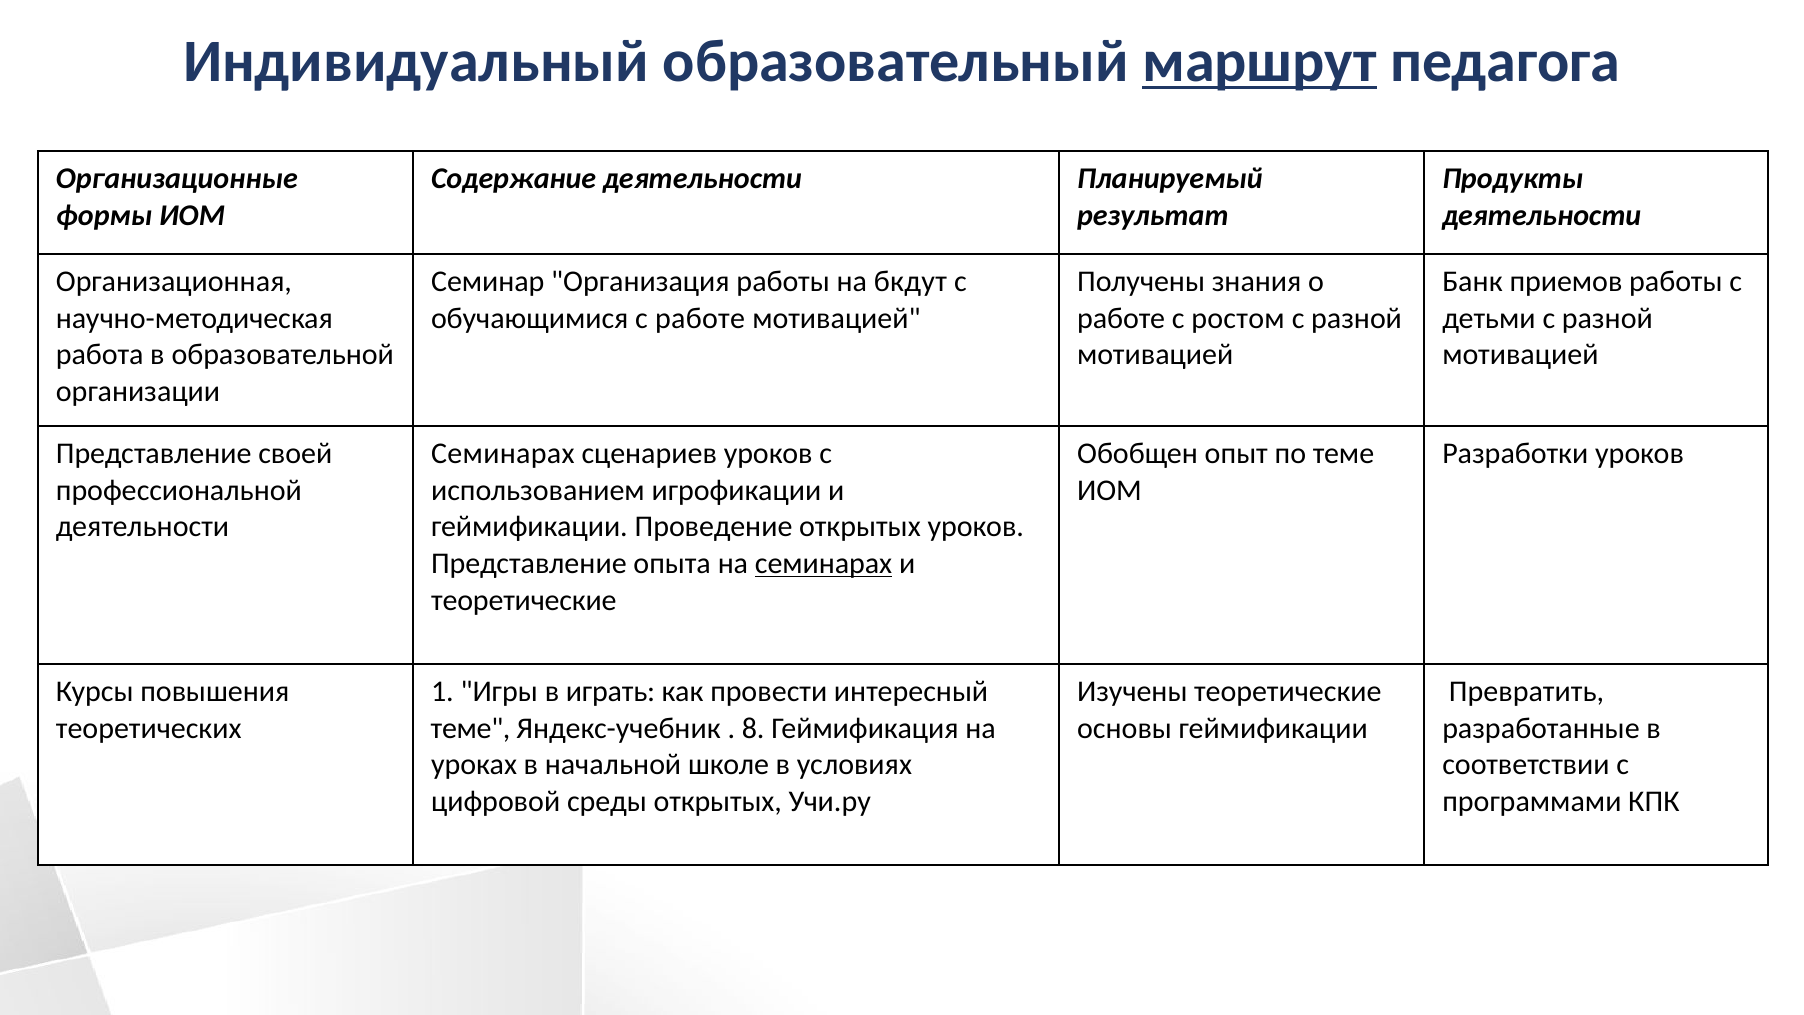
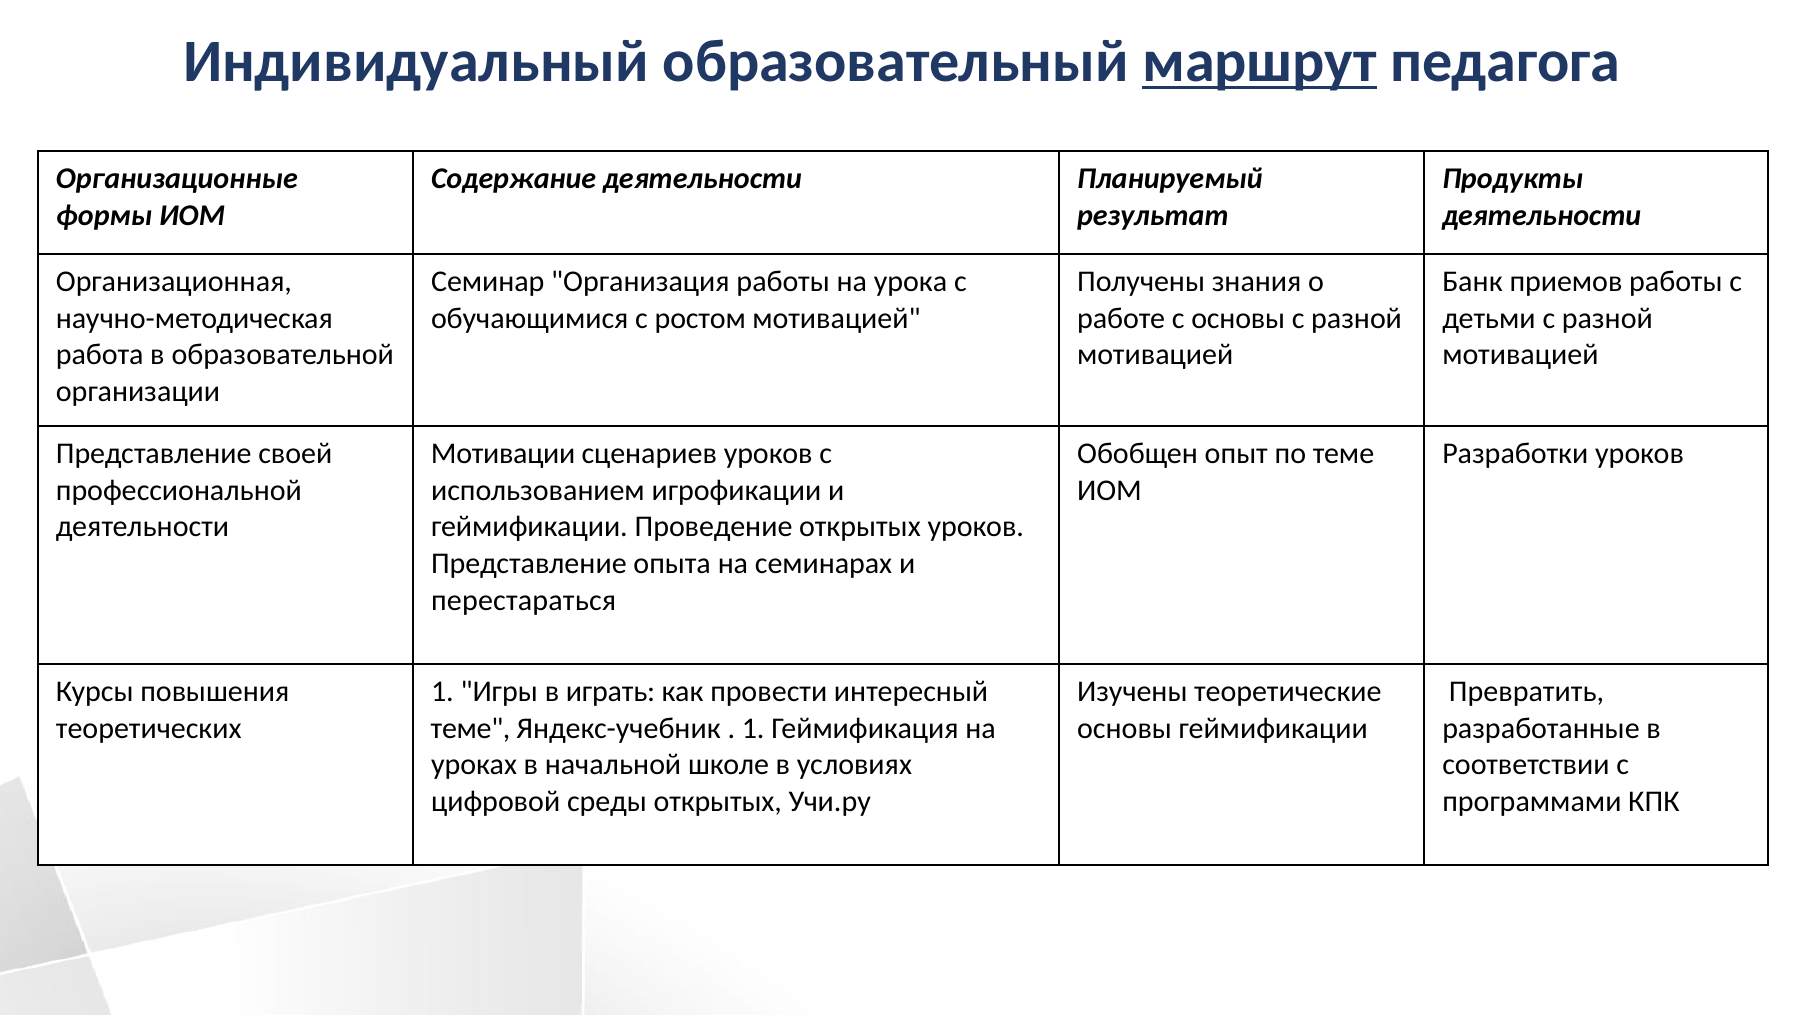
бкдут: бкдут -> урока
с работе: работе -> ростом
с ростом: ростом -> основы
Семинарах at (503, 454): Семинарах -> Мотивации
семинарах at (824, 563) underline: present -> none
теоретические at (524, 600): теоретические -> перестараться
8 at (753, 728): 8 -> 1
